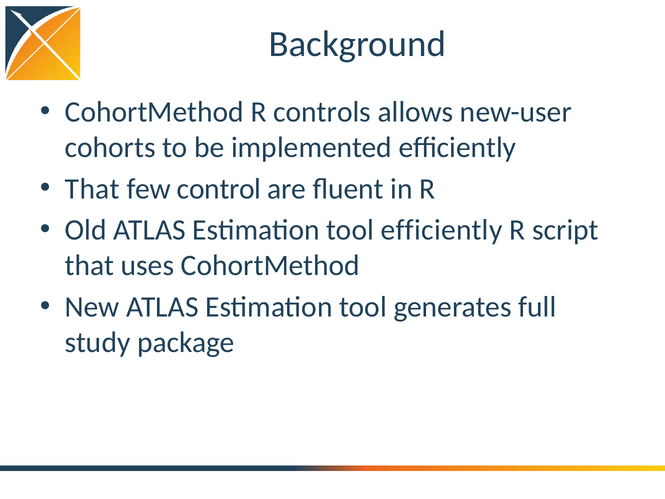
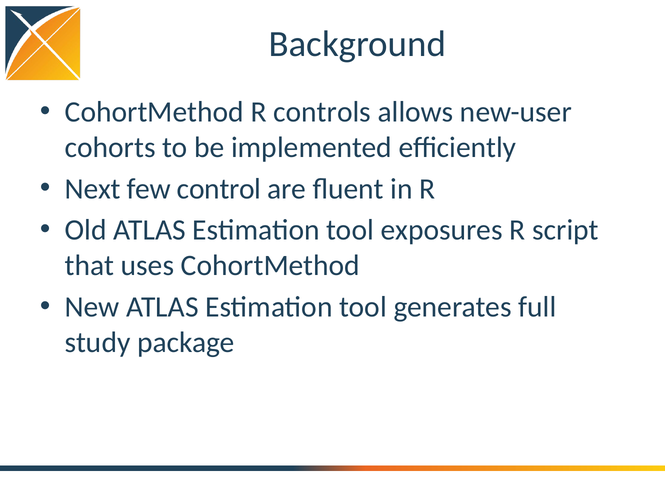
That at (92, 189): That -> Next
tool efficiently: efficiently -> exposures
